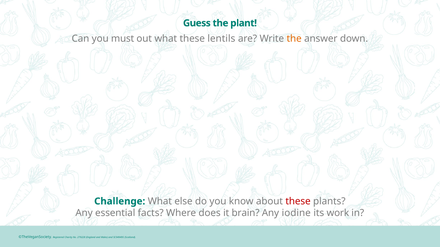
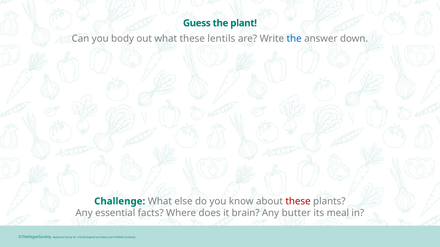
must: must -> body
the at (294, 39) colour: orange -> blue
iodine: iodine -> butter
work: work -> meal
